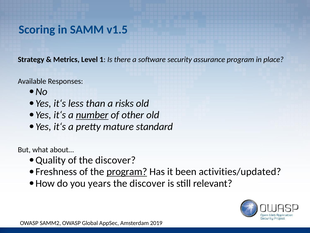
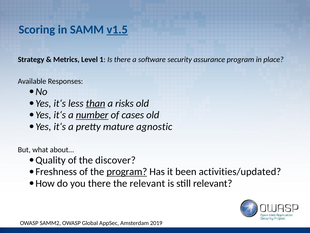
v1.5 underline: none -> present
than underline: none -> present
other: other -> cases
standard: standard -> agnostic
you years: years -> there
discover at (147, 183): discover -> relevant
